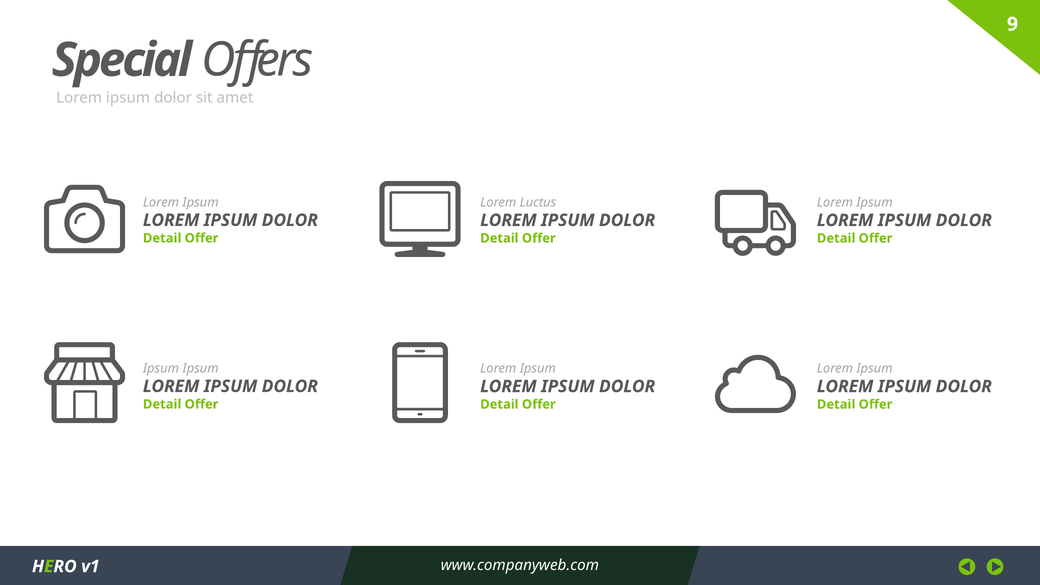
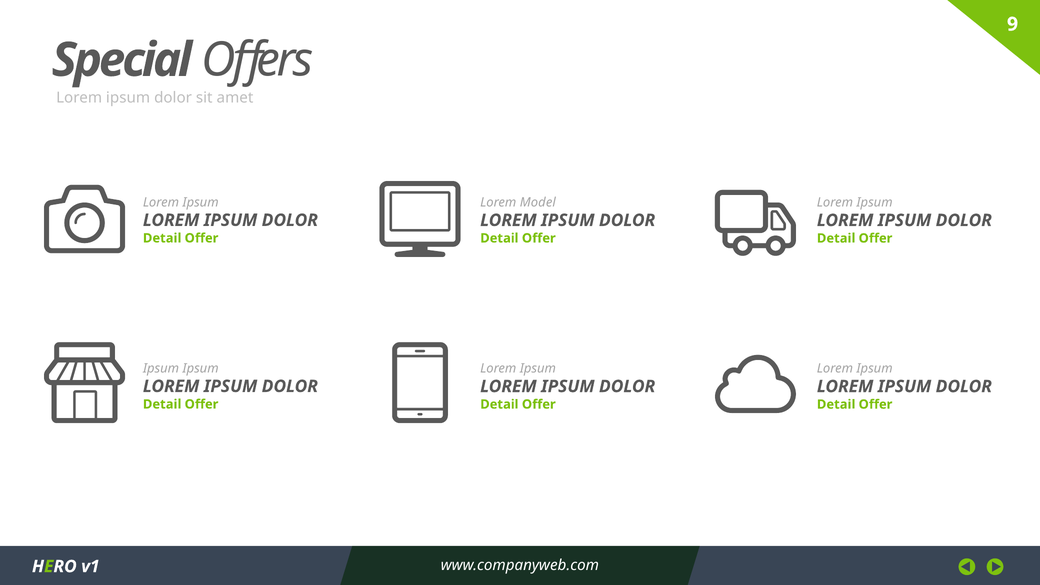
Luctus: Luctus -> Model
